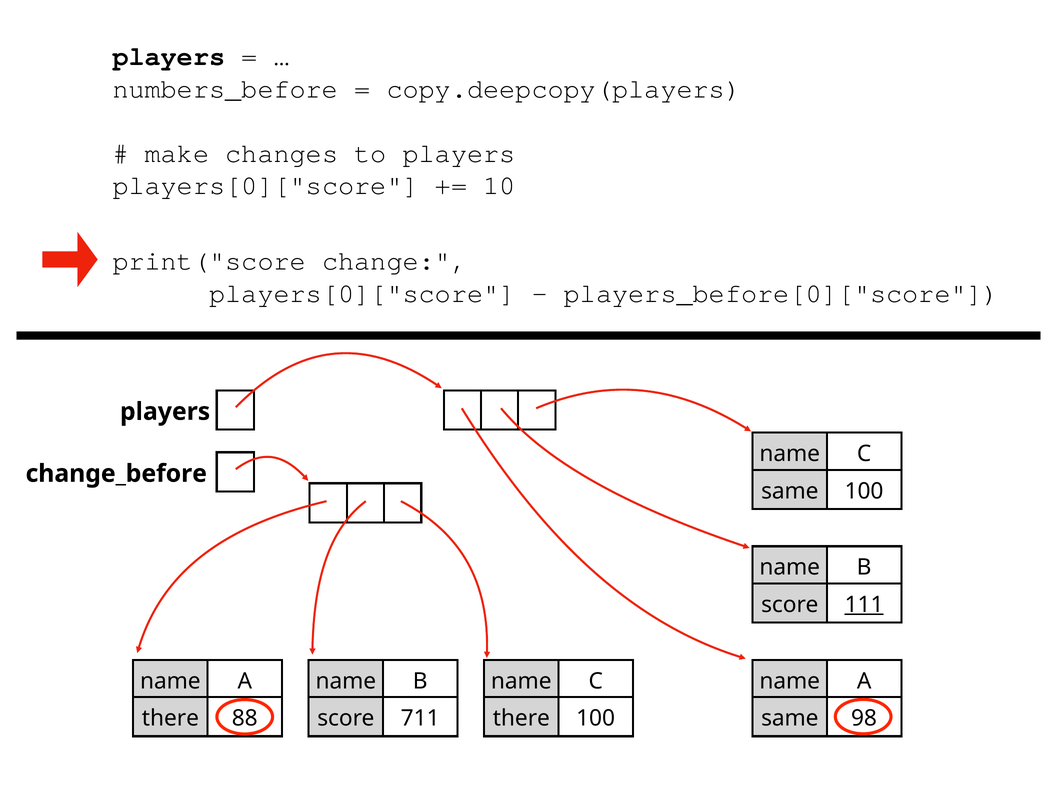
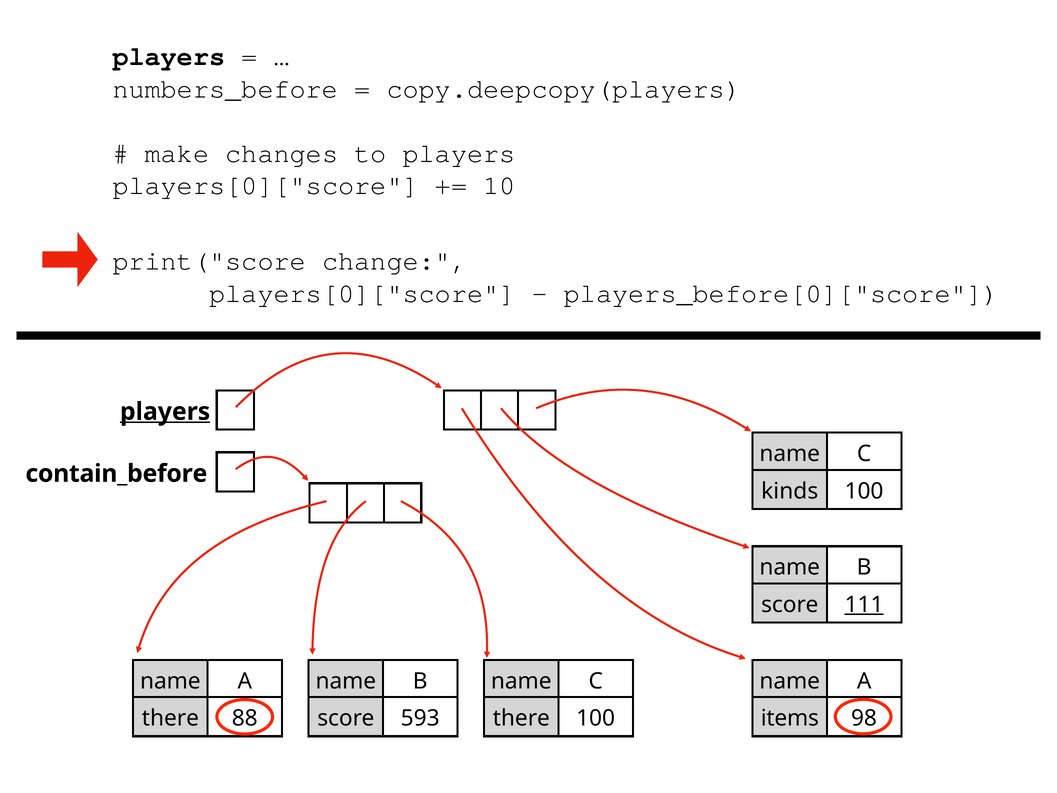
players at (165, 412) underline: none -> present
change_before: change_before -> contain_before
same at (790, 491): same -> kinds
711: 711 -> 593
same at (790, 718): same -> items
